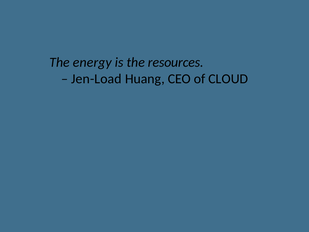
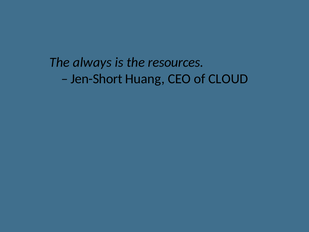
energy: energy -> always
Jen-Load: Jen-Load -> Jen-Short
